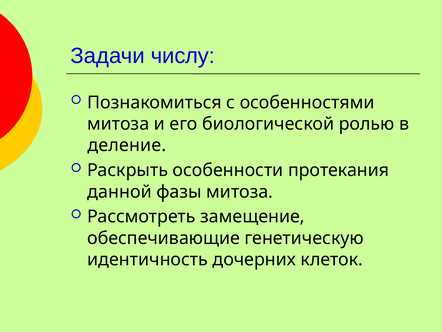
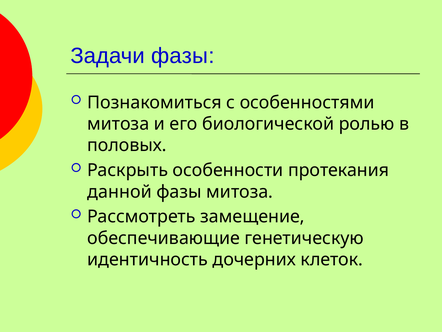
Задачи числу: числу -> фазы
деление: деление -> половых
